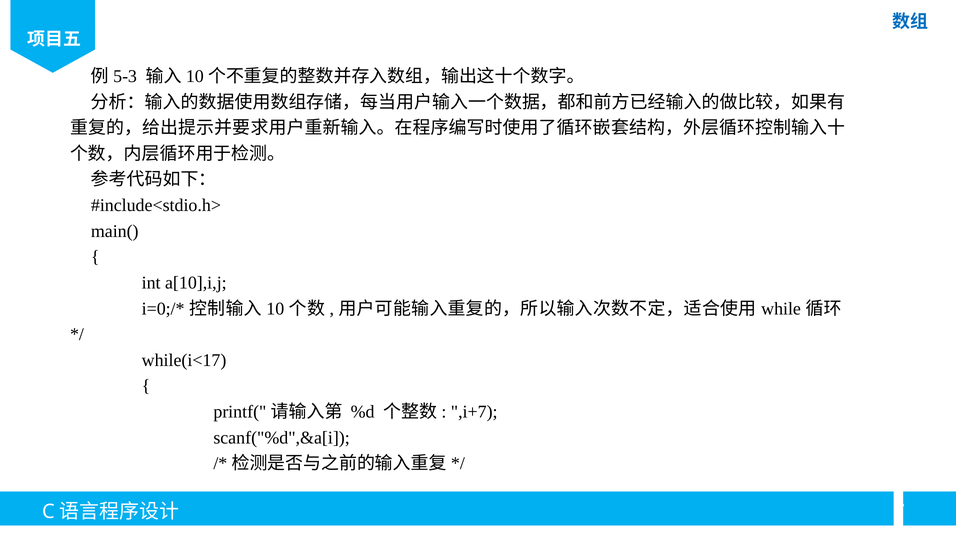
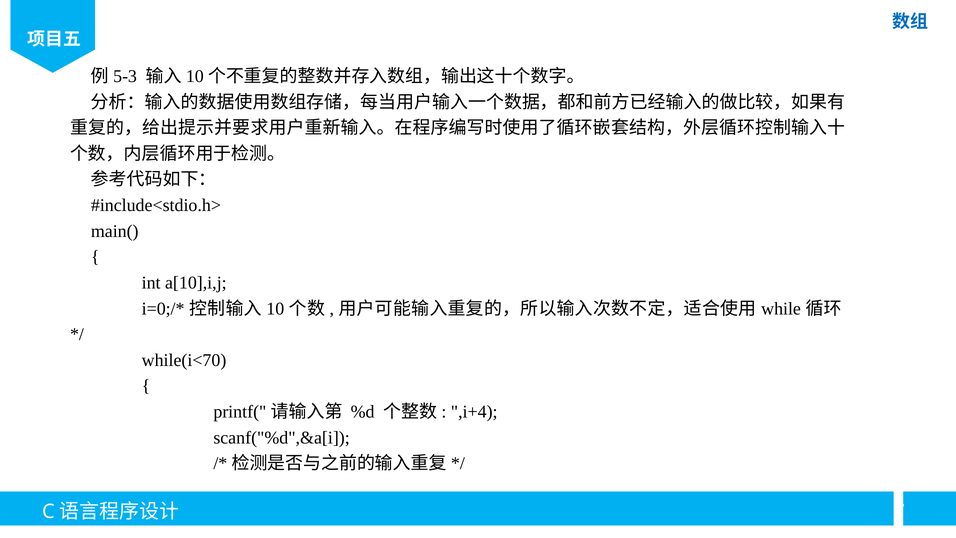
while(i<17: while(i<17 -> while(i<70
,i+7: ,i+7 -> ,i+4
